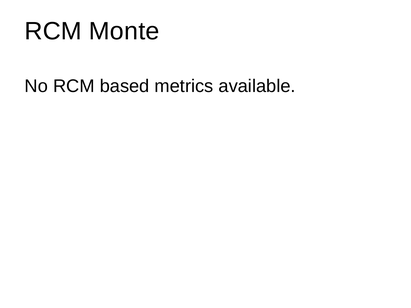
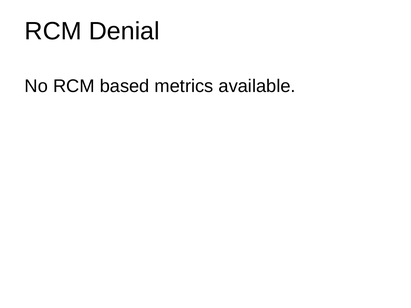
Monte: Monte -> Denial
